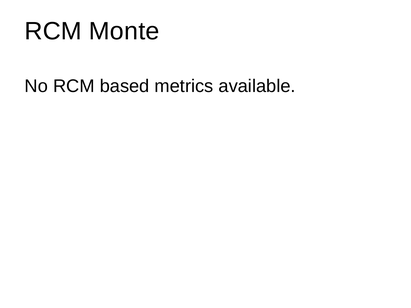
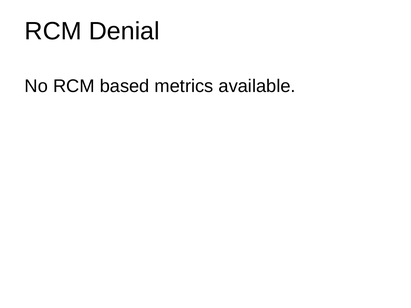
Monte: Monte -> Denial
